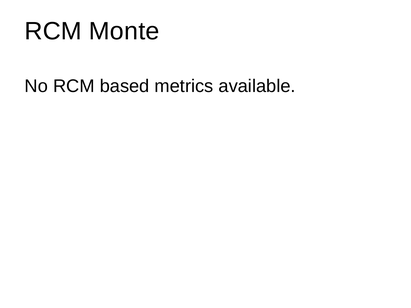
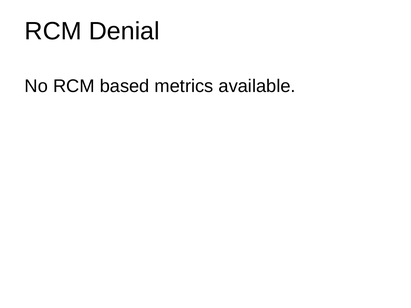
Monte: Monte -> Denial
